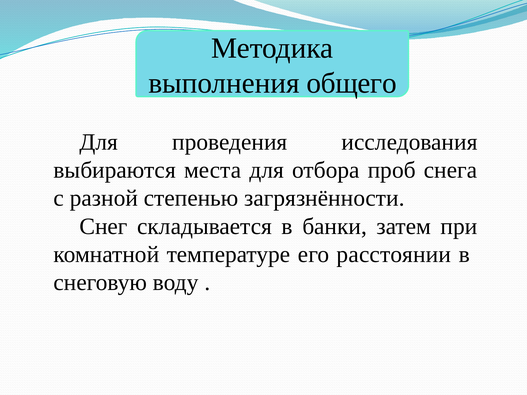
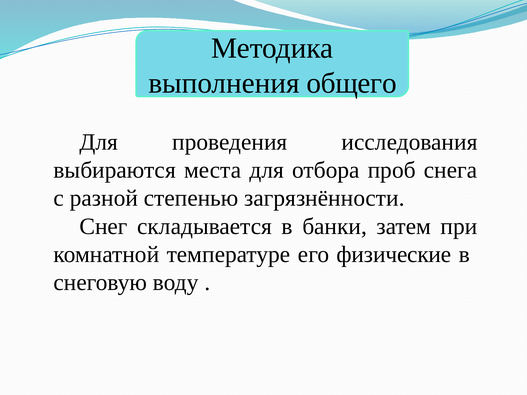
расстоянии: расстоянии -> физические
